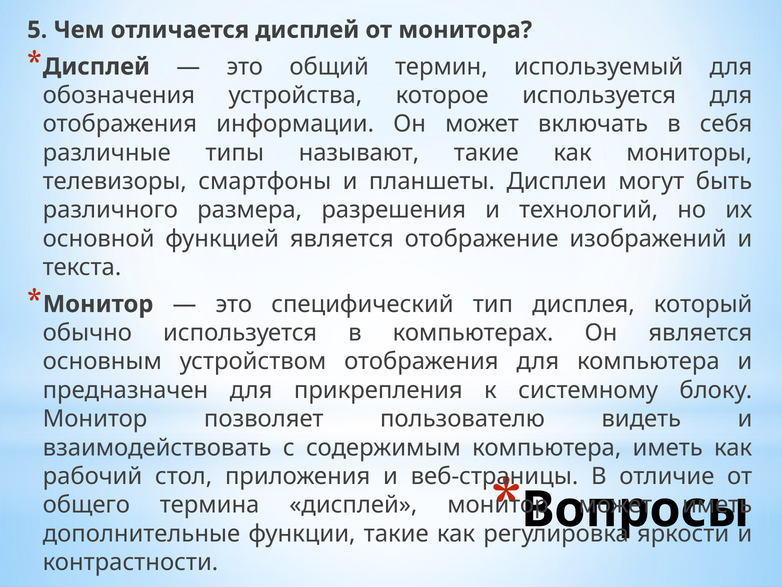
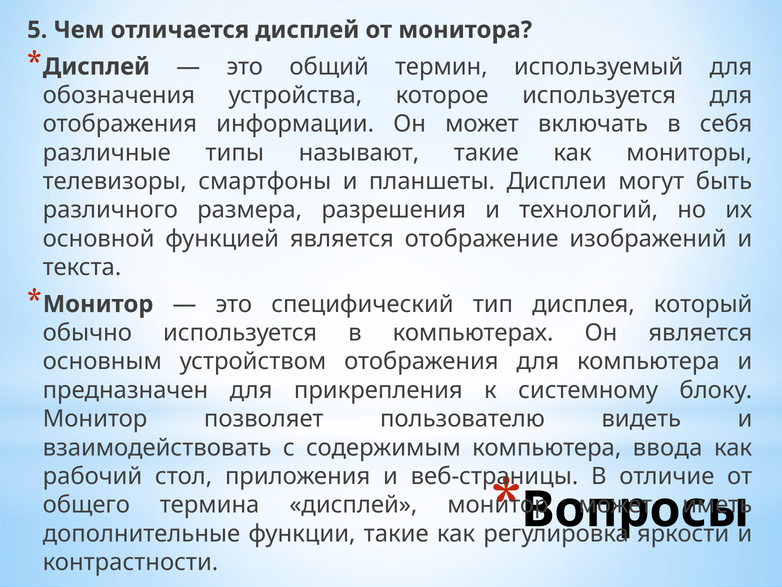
компьютера иметь: иметь -> ввода
